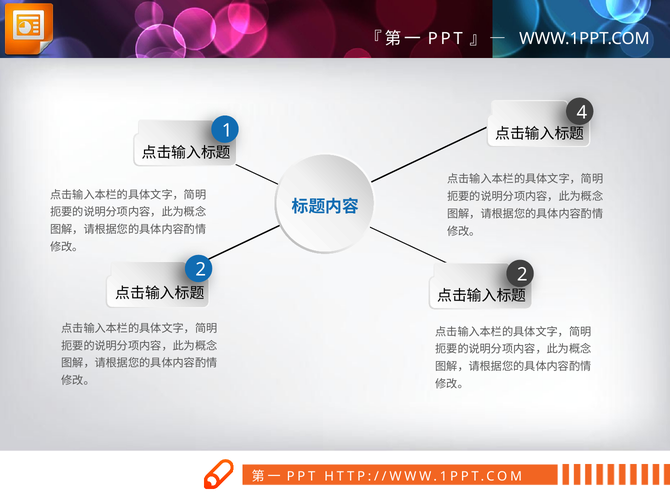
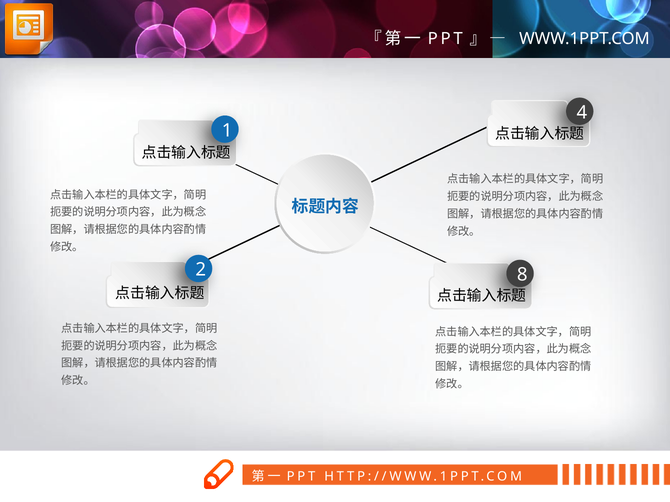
2 2: 2 -> 8
